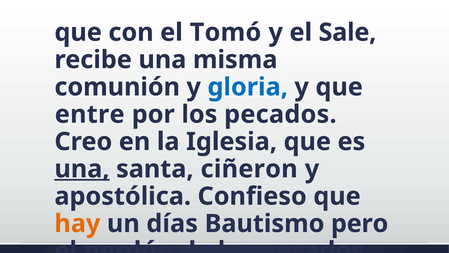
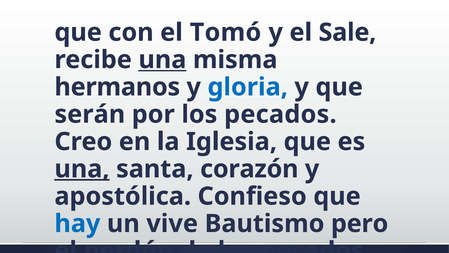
una at (162, 60) underline: none -> present
comunión: comunión -> hermanos
entre: entre -> serán
ciñeron: ciñeron -> corazón
hay colour: orange -> blue
días: días -> vive
